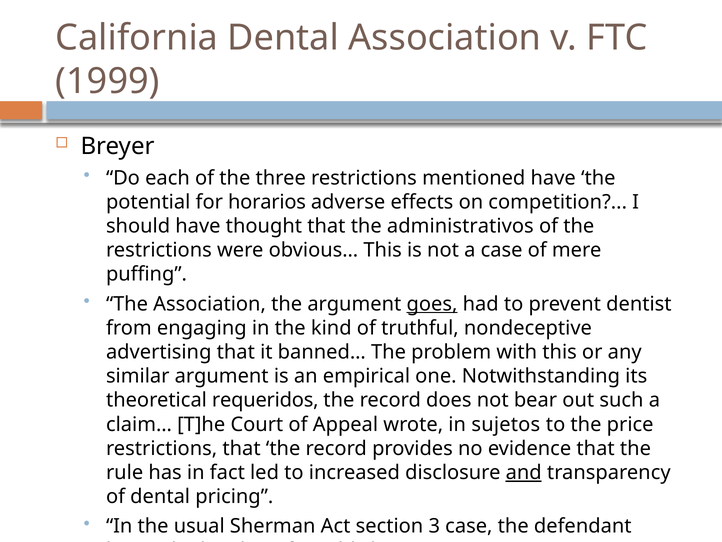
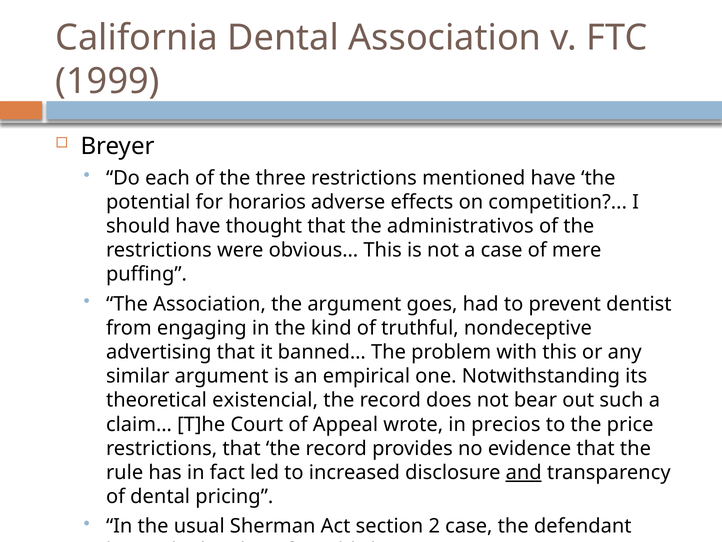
goes underline: present -> none
requeridos: requeridos -> existencial
sujetos: sujetos -> precios
3: 3 -> 2
